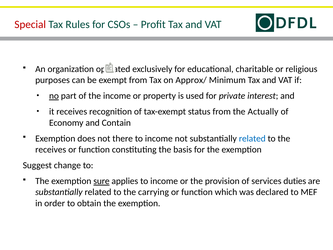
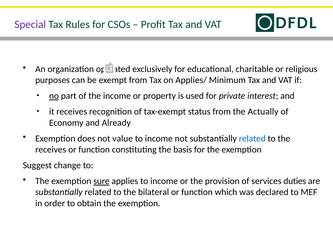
Special colour: red -> purple
Approx/: Approx/ -> Applies/
Contain: Contain -> Already
there: there -> value
carrying: carrying -> bilateral
